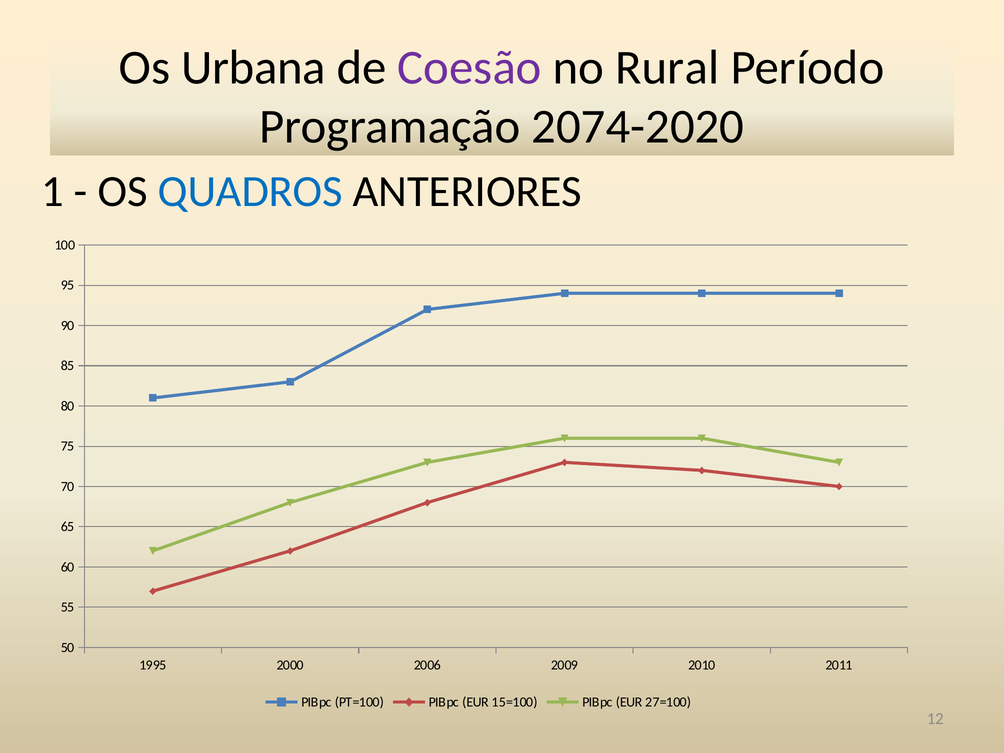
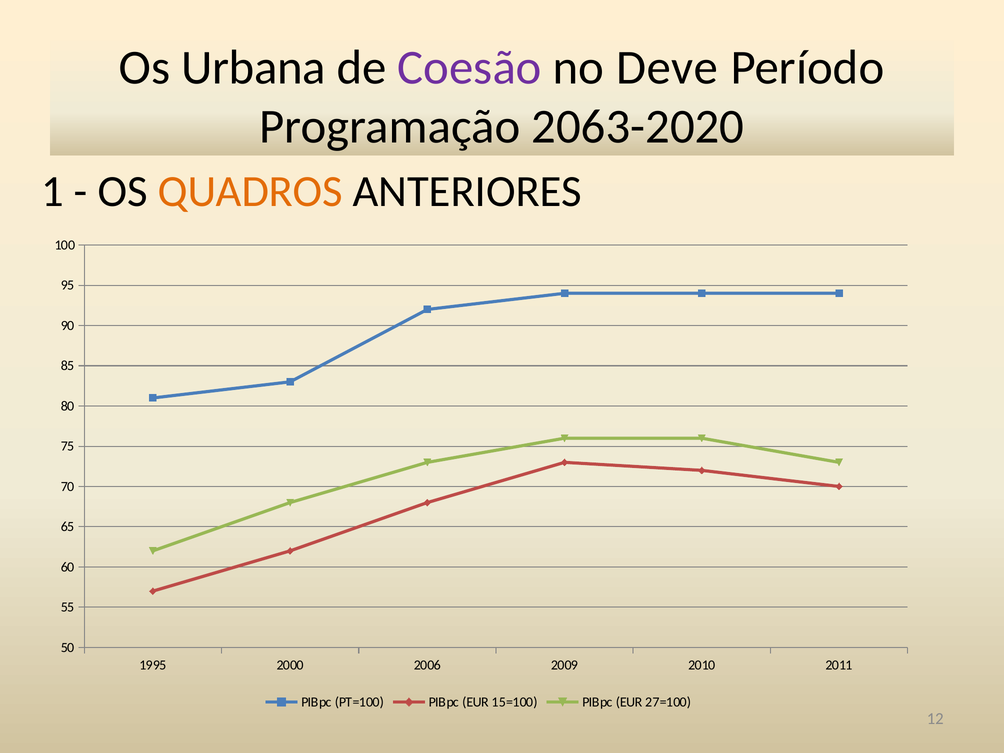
Rural: Rural -> Deve
2074-2020: 2074-2020 -> 2063-2020
QUADROS colour: blue -> orange
